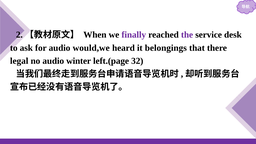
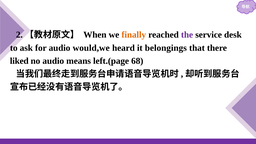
finally colour: purple -> orange
legal: legal -> liked
winter: winter -> means
32: 32 -> 68
